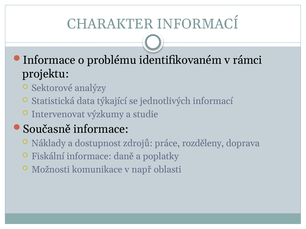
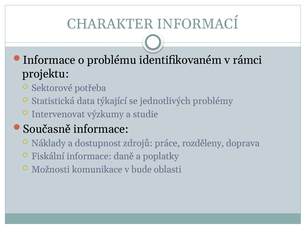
analýzy: analýzy -> potřeba
jednotlivých informací: informací -> problémy
např: např -> bude
